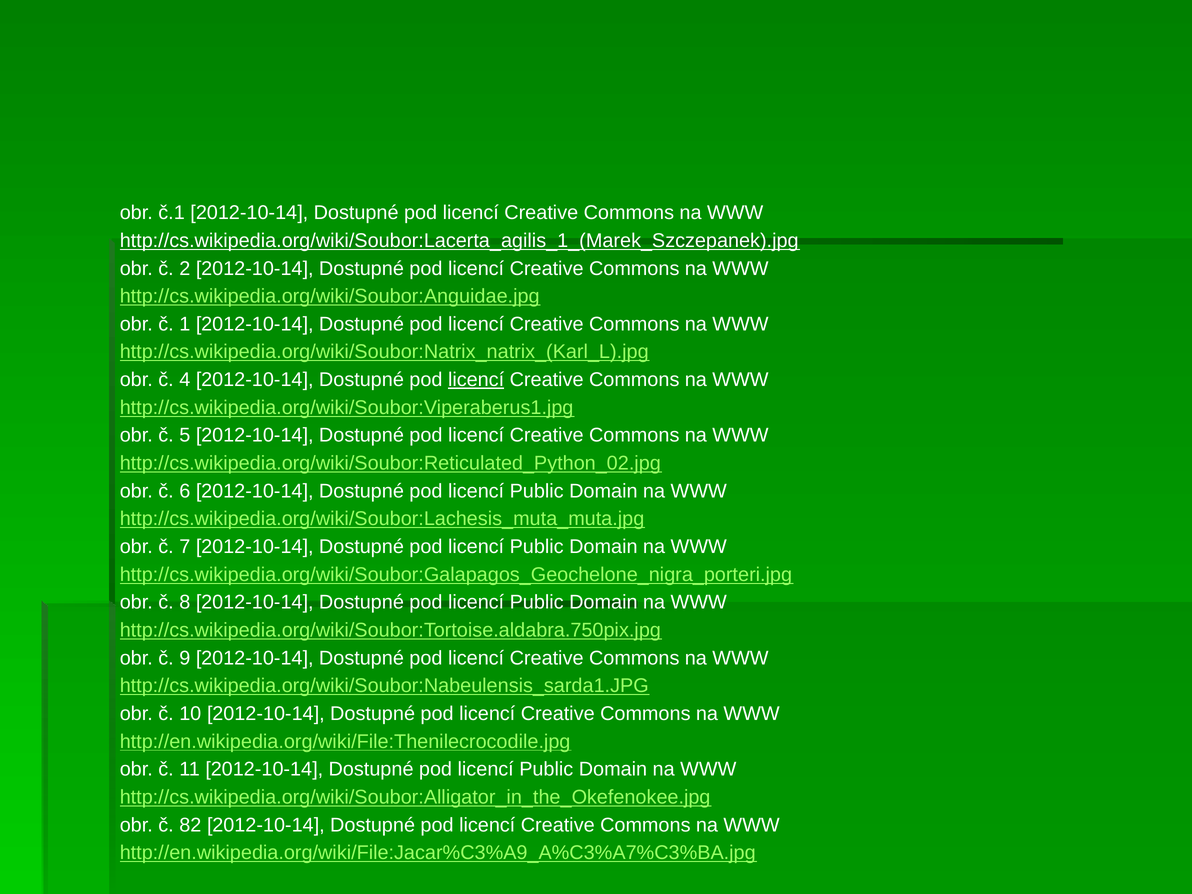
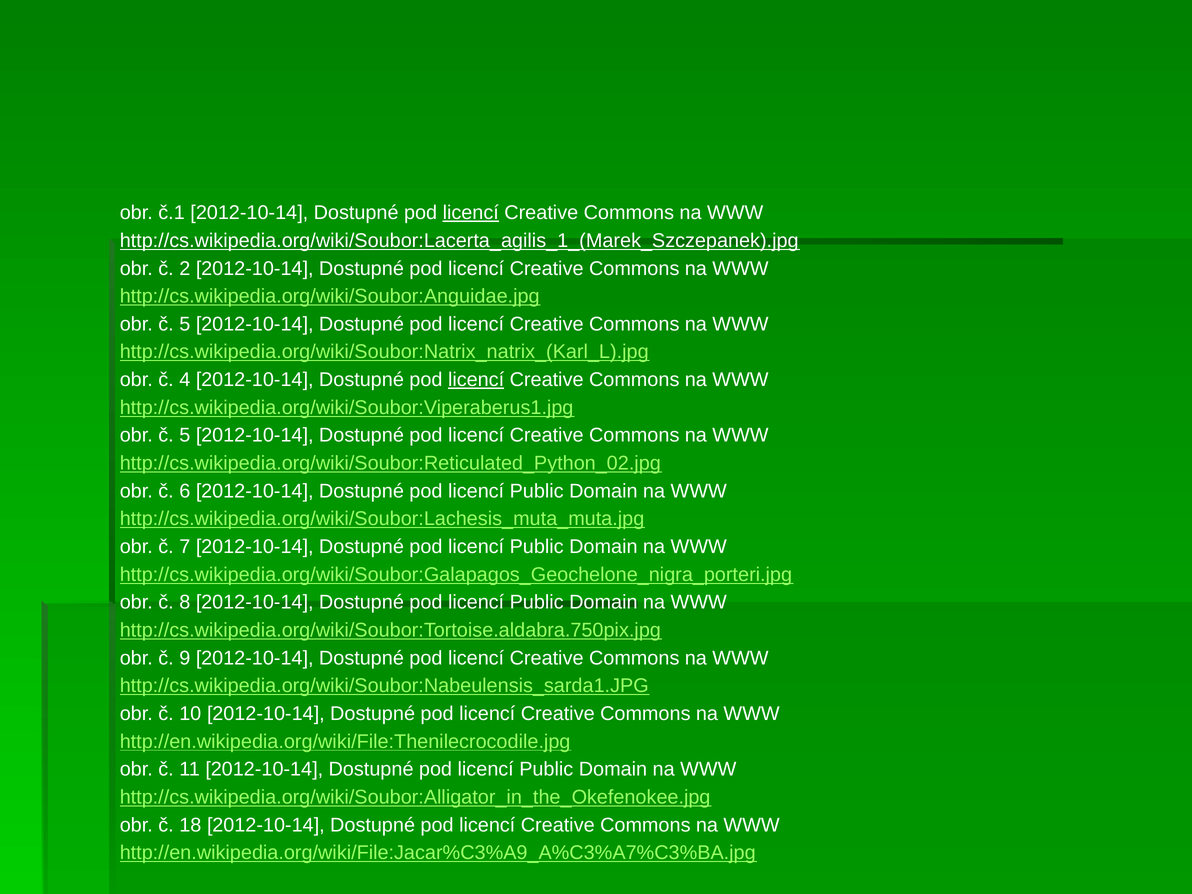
licencí at (471, 213) underline: none -> present
1 at (185, 324): 1 -> 5
82: 82 -> 18
